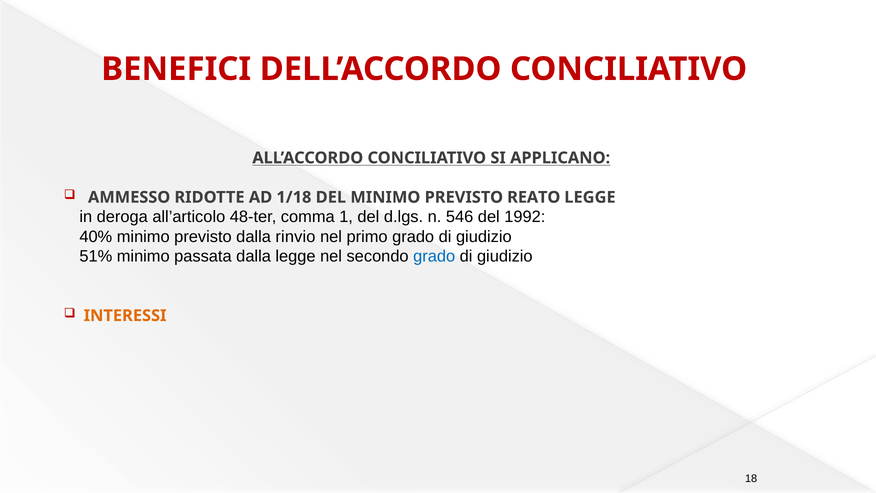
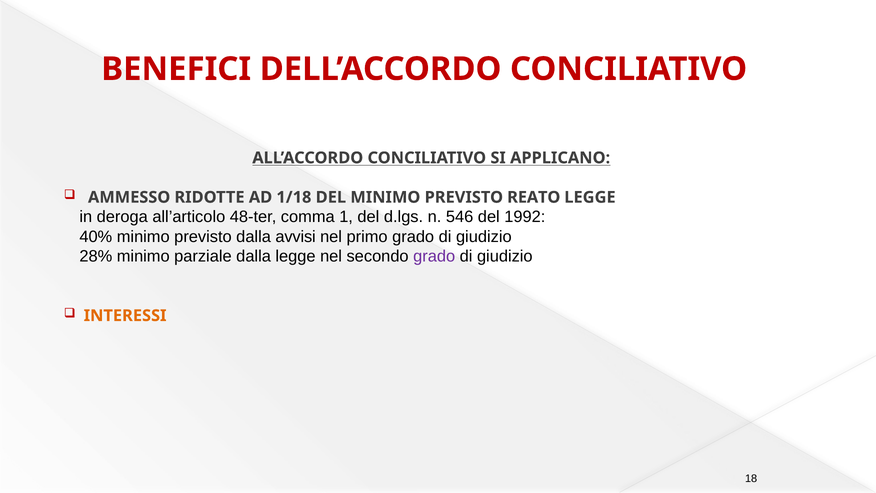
rinvio: rinvio -> avvisi
51%: 51% -> 28%
passata: passata -> parziale
grado at (434, 256) colour: blue -> purple
